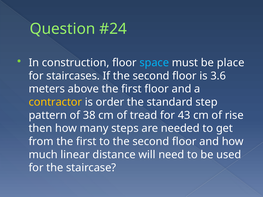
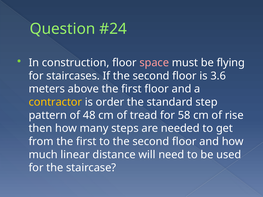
space colour: light blue -> pink
place: place -> flying
38: 38 -> 48
43: 43 -> 58
